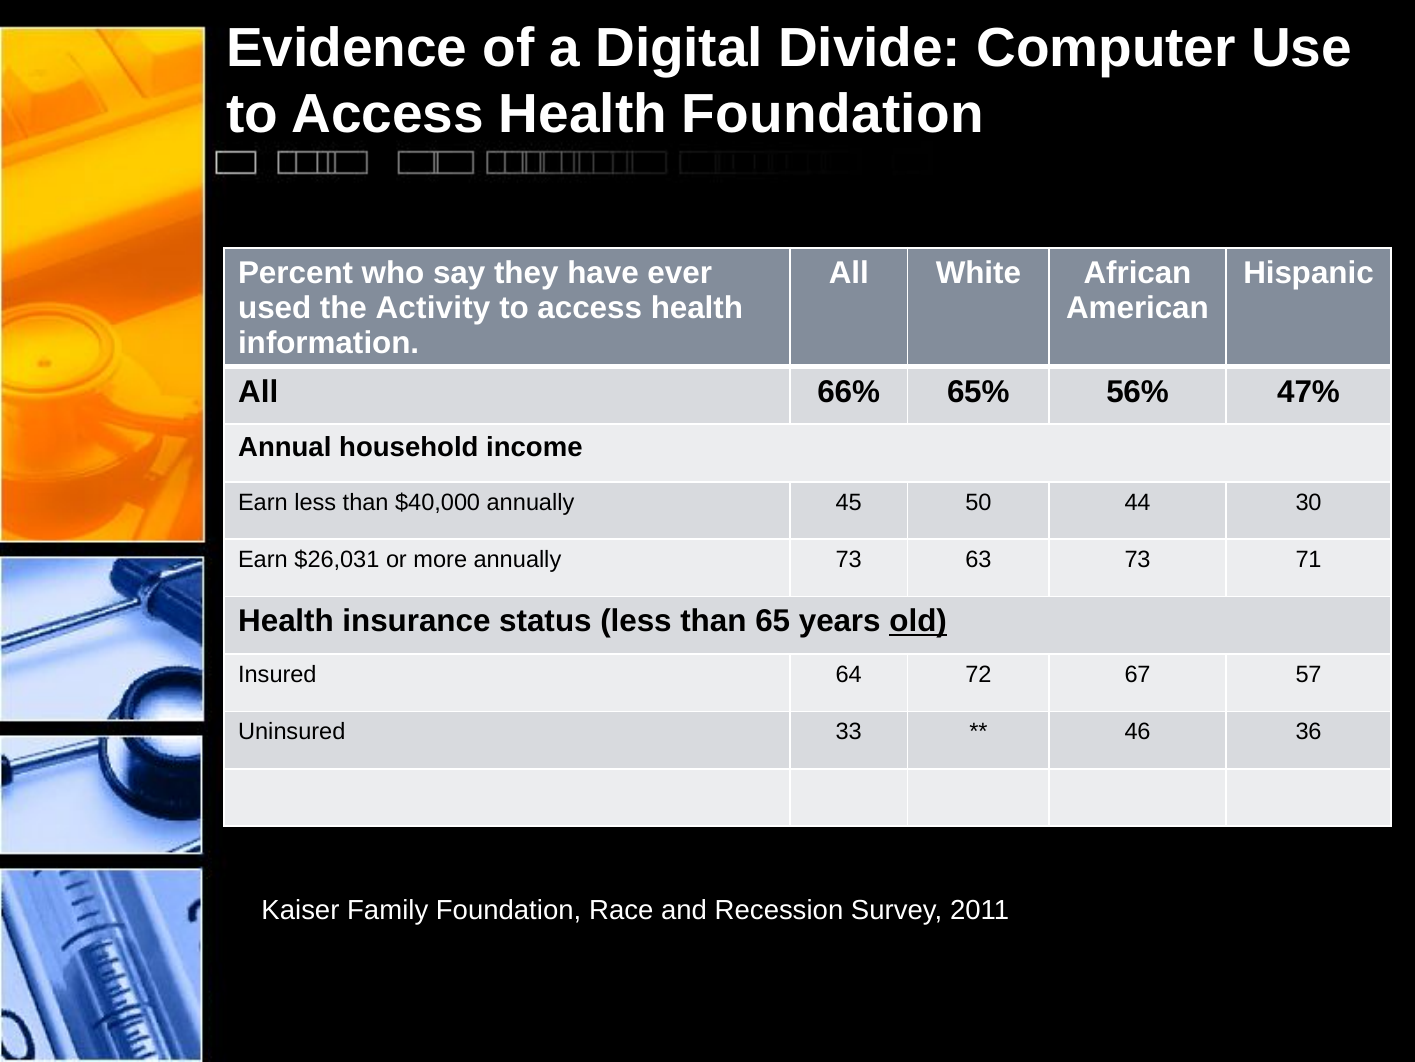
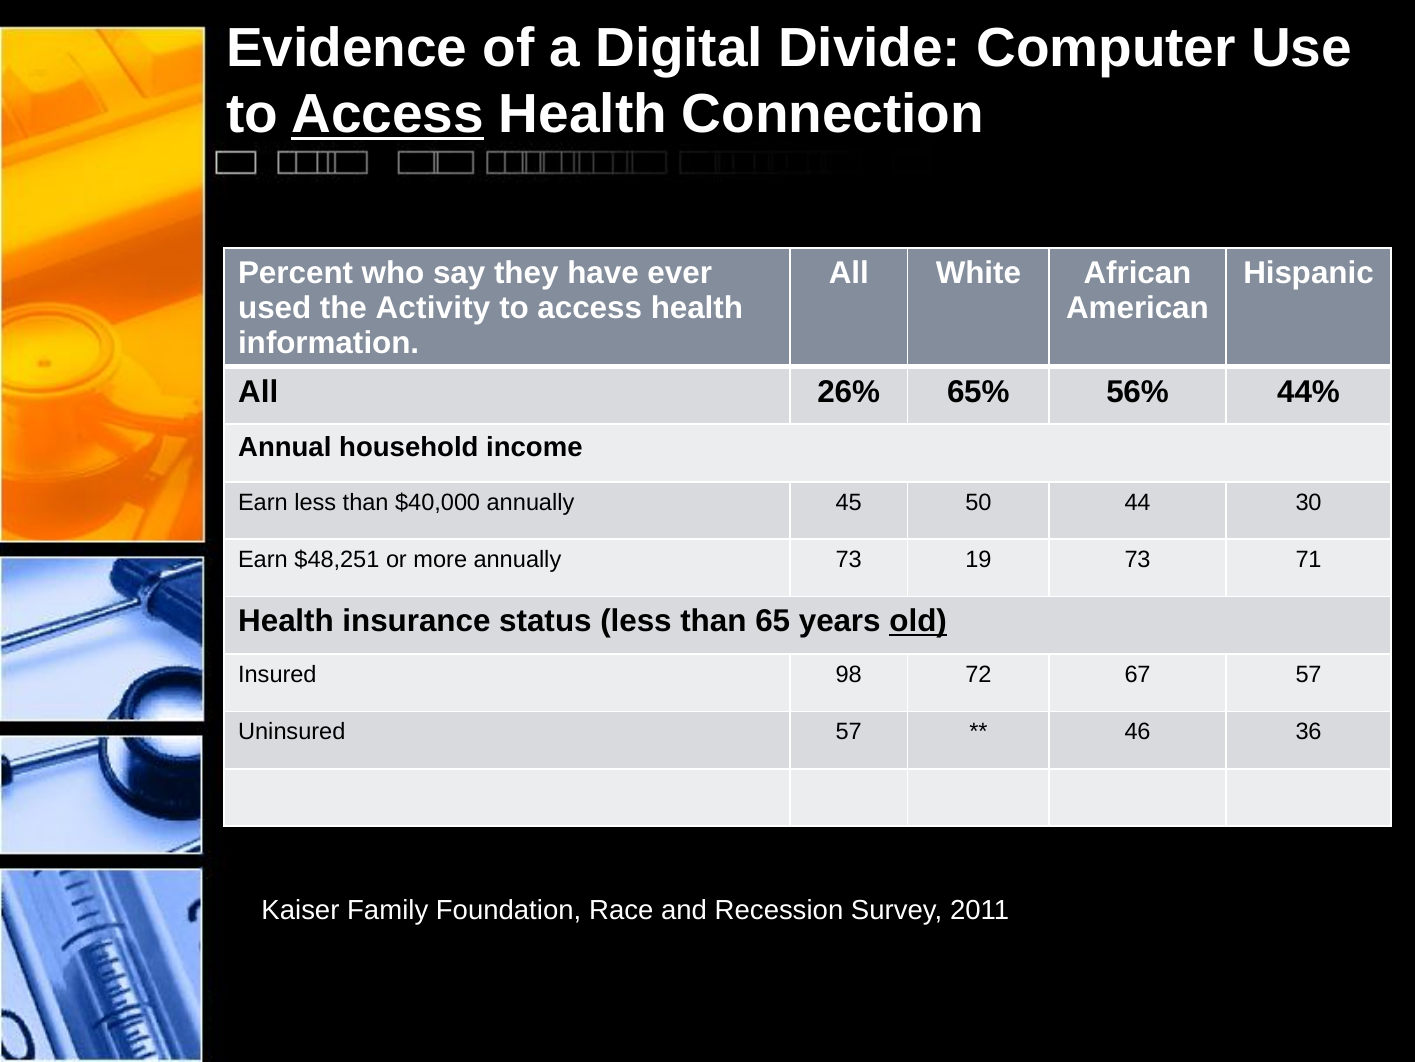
Access at (388, 115) underline: none -> present
Health Foundation: Foundation -> Connection
66%: 66% -> 26%
47%: 47% -> 44%
$26,031: $26,031 -> $48,251
63: 63 -> 19
64: 64 -> 98
Uninsured 33: 33 -> 57
